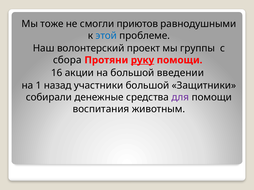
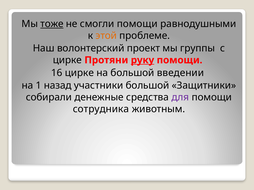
тоже underline: none -> present
смогли приютов: приютов -> помощи
этой colour: blue -> orange
сбора at (67, 60): сбора -> цирке
16 акции: акции -> цирке
воспитания: воспитания -> сотрудника
